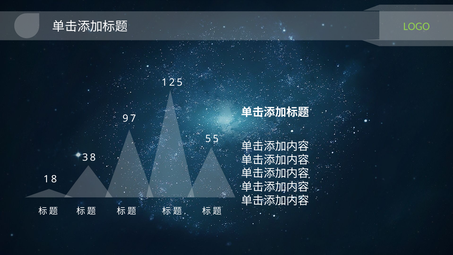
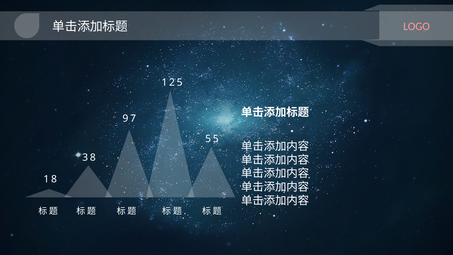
LOGO colour: light green -> pink
